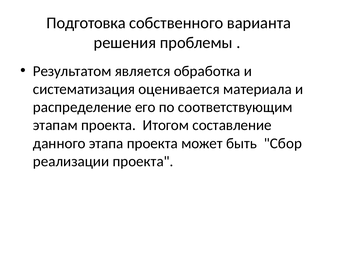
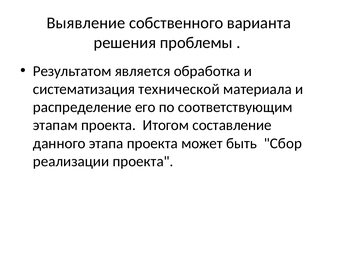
Подготовка: Подготовка -> Выявление
оценивается: оценивается -> технической
